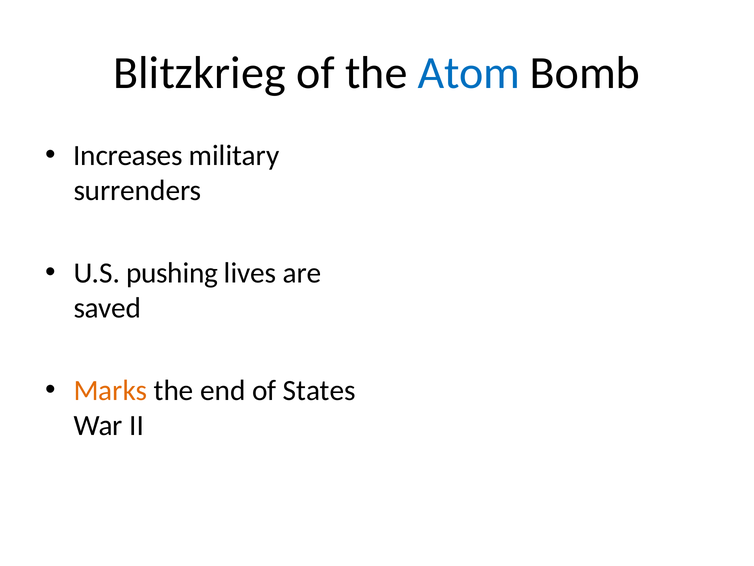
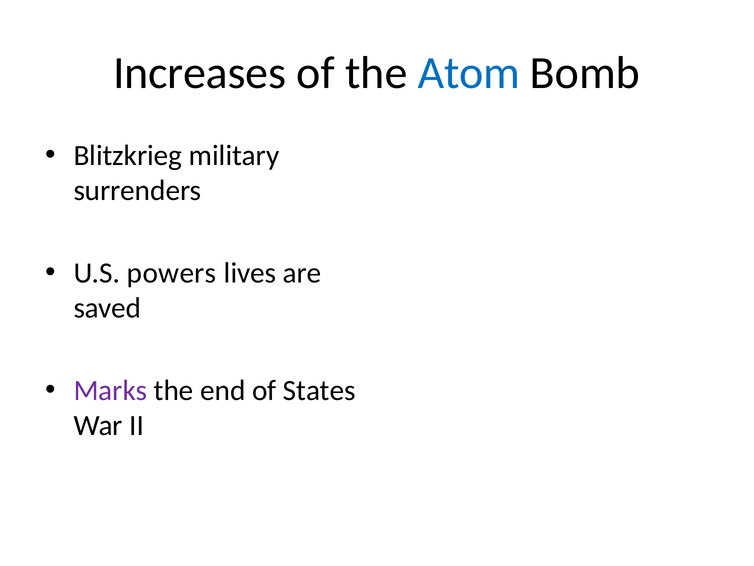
Blitzkrieg: Blitzkrieg -> Increases
Increases: Increases -> Blitzkrieg
pushing: pushing -> powers
Marks colour: orange -> purple
